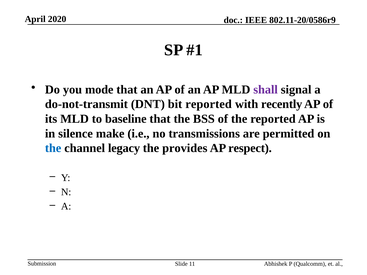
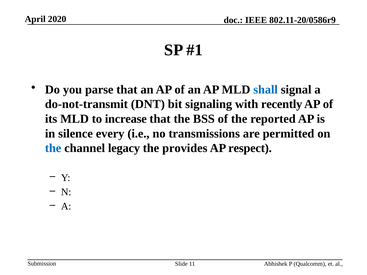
mode: mode -> parse
shall colour: purple -> blue
bit reported: reported -> signaling
baseline: baseline -> increase
make: make -> every
